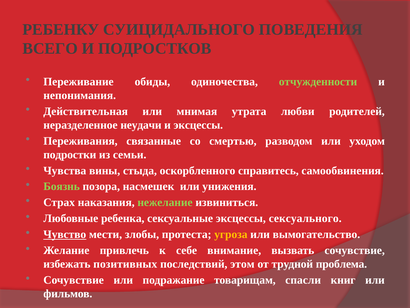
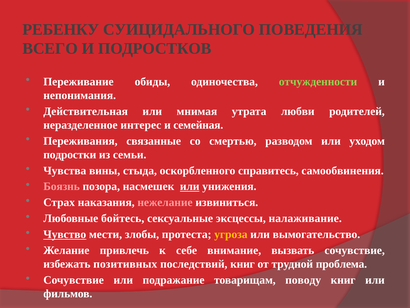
неудачи: неудачи -> интерес
и эксцессы: эксцессы -> семейная
Боязнь colour: light green -> pink
или at (190, 186) underline: none -> present
нежелание colour: light green -> pink
ребенка: ребенка -> бойтесь
сексуального: сексуального -> налаживание
последствий этом: этом -> книг
спасли: спасли -> поводу
